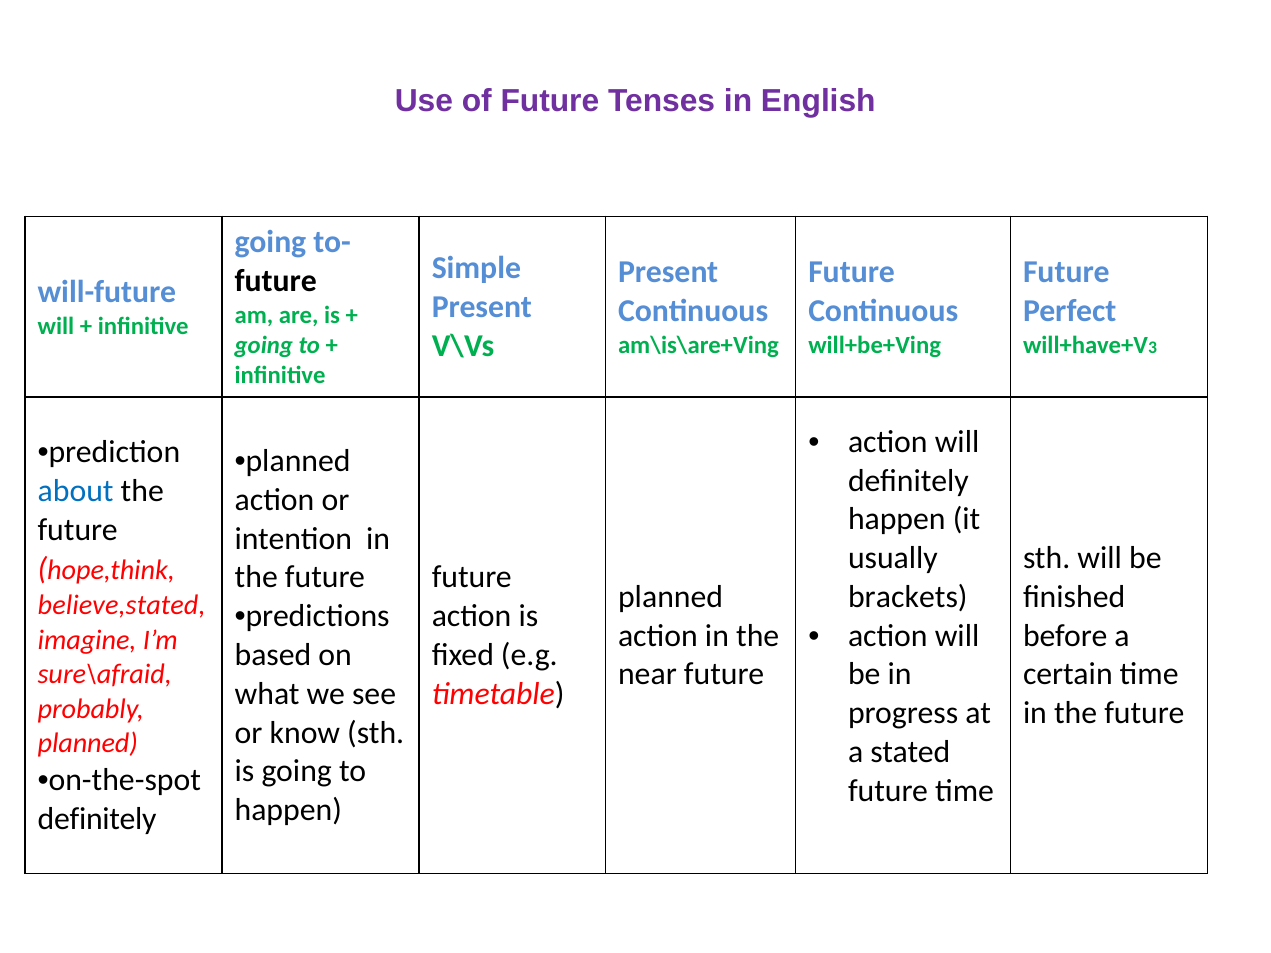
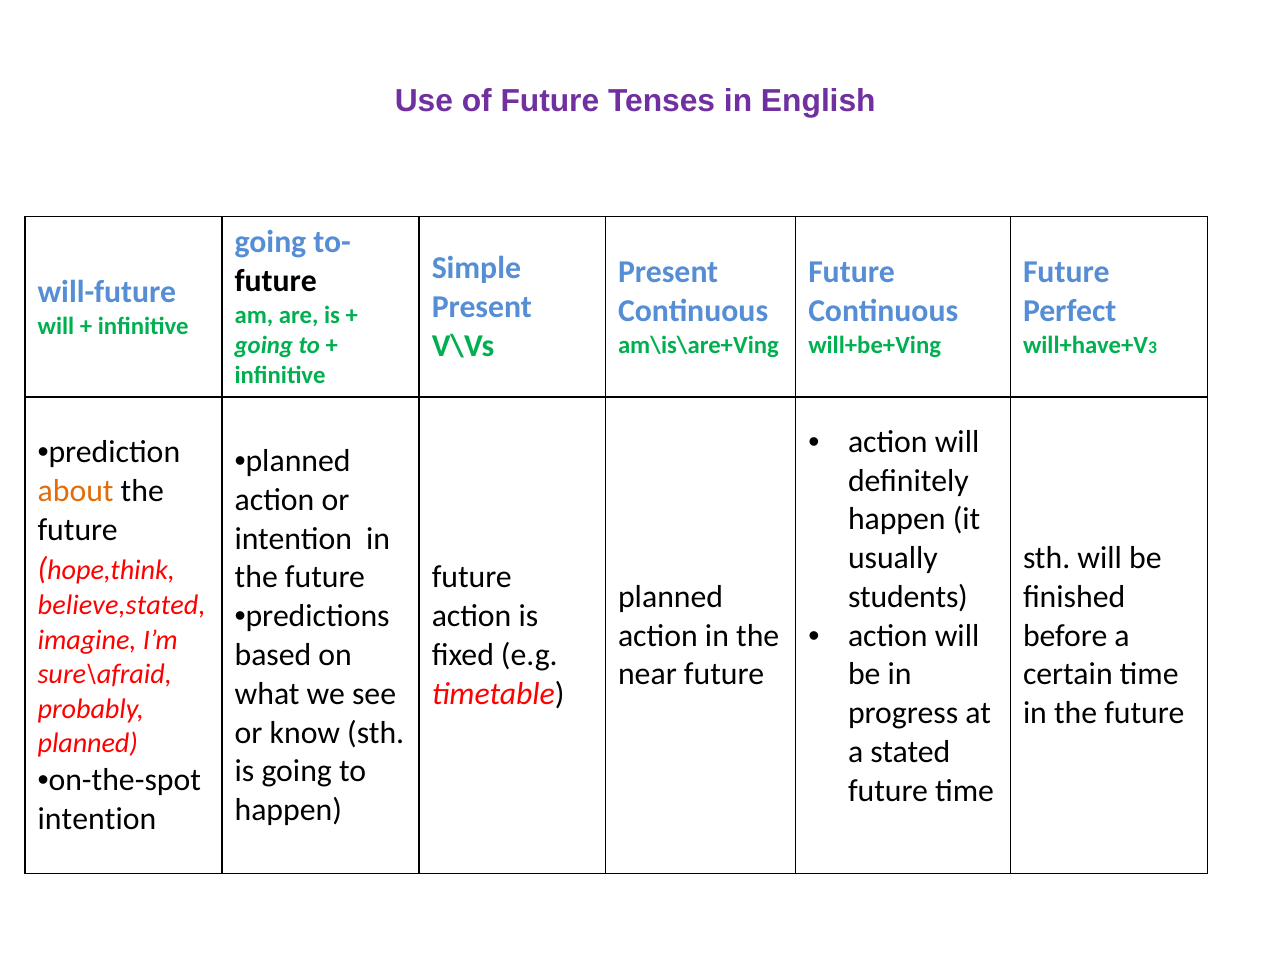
about colour: blue -> orange
brackets: brackets -> students
definitely at (97, 819): definitely -> intention
